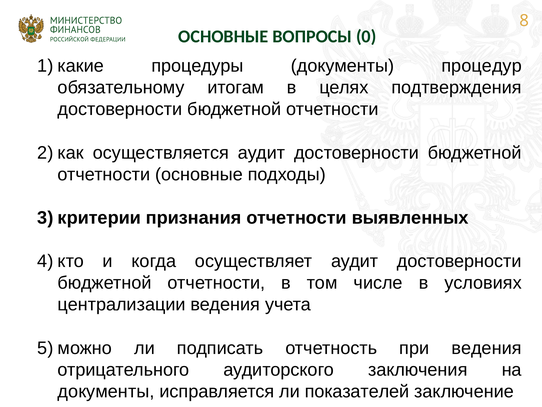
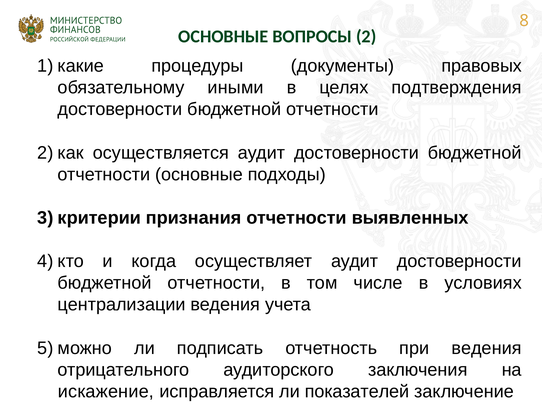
0: 0 -> 2
процедур: процедур -> правовых
итогам: итогам -> иными
документы at (106, 391): документы -> искажение
